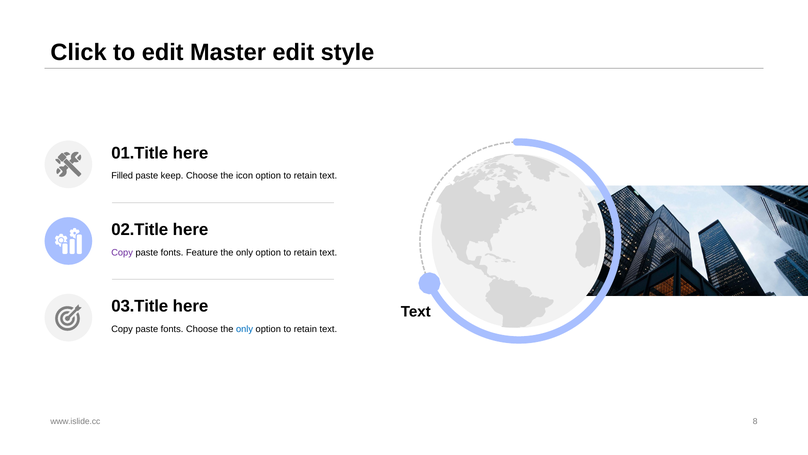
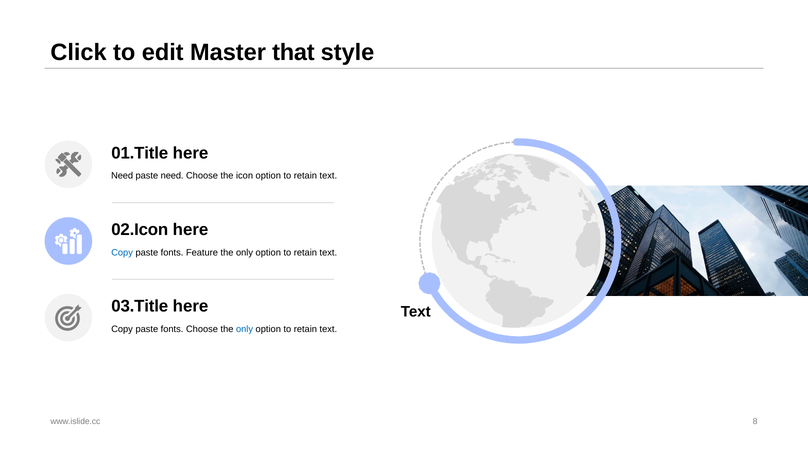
Master edit: edit -> that
Filled at (122, 176): Filled -> Need
paste keep: keep -> need
02.Title: 02.Title -> 02.Icon
Copy at (122, 252) colour: purple -> blue
